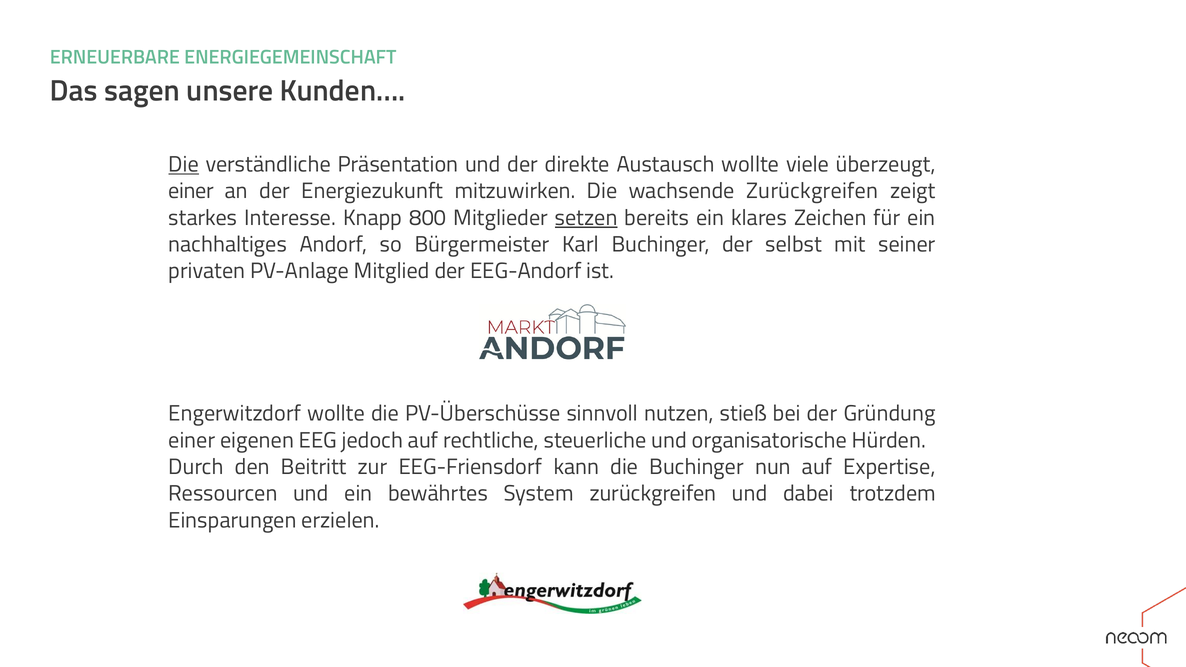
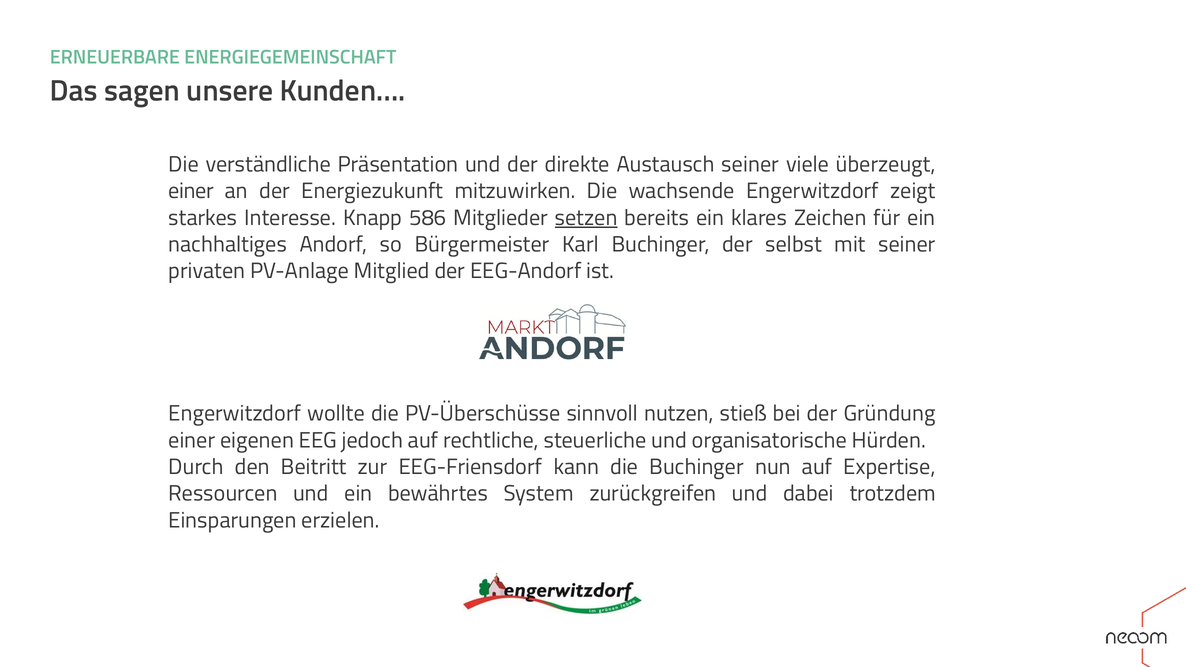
Die at (184, 164) underline: present -> none
Austausch wollte: wollte -> seiner
wachsende Zurückgreifen: Zurückgreifen -> Engerwitzdorf
800: 800 -> 586
